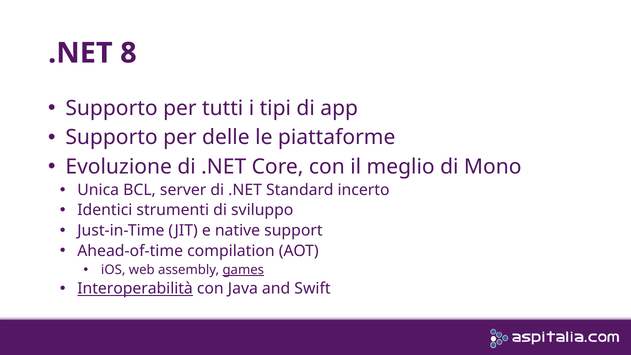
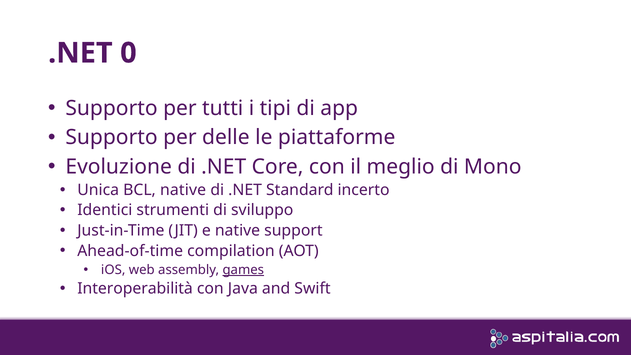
8: 8 -> 0
BCL server: server -> native
Interoperabilità underline: present -> none
